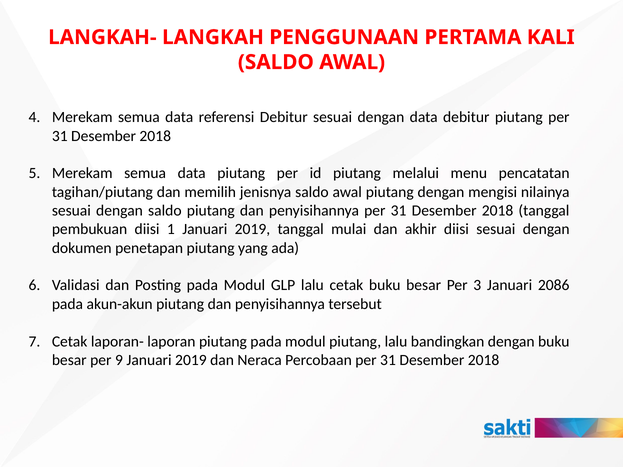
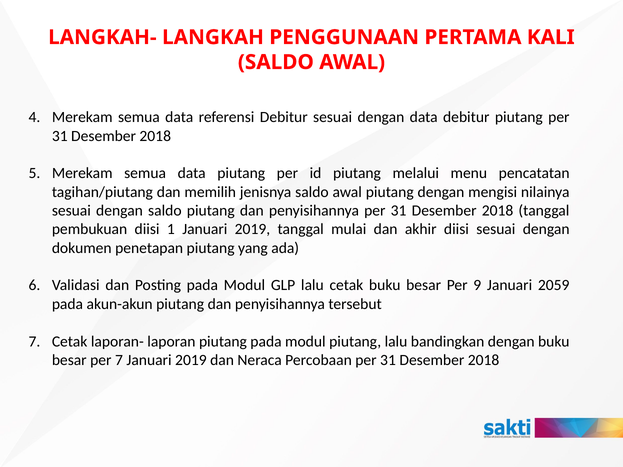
3: 3 -> 9
2086: 2086 -> 2059
per 9: 9 -> 7
